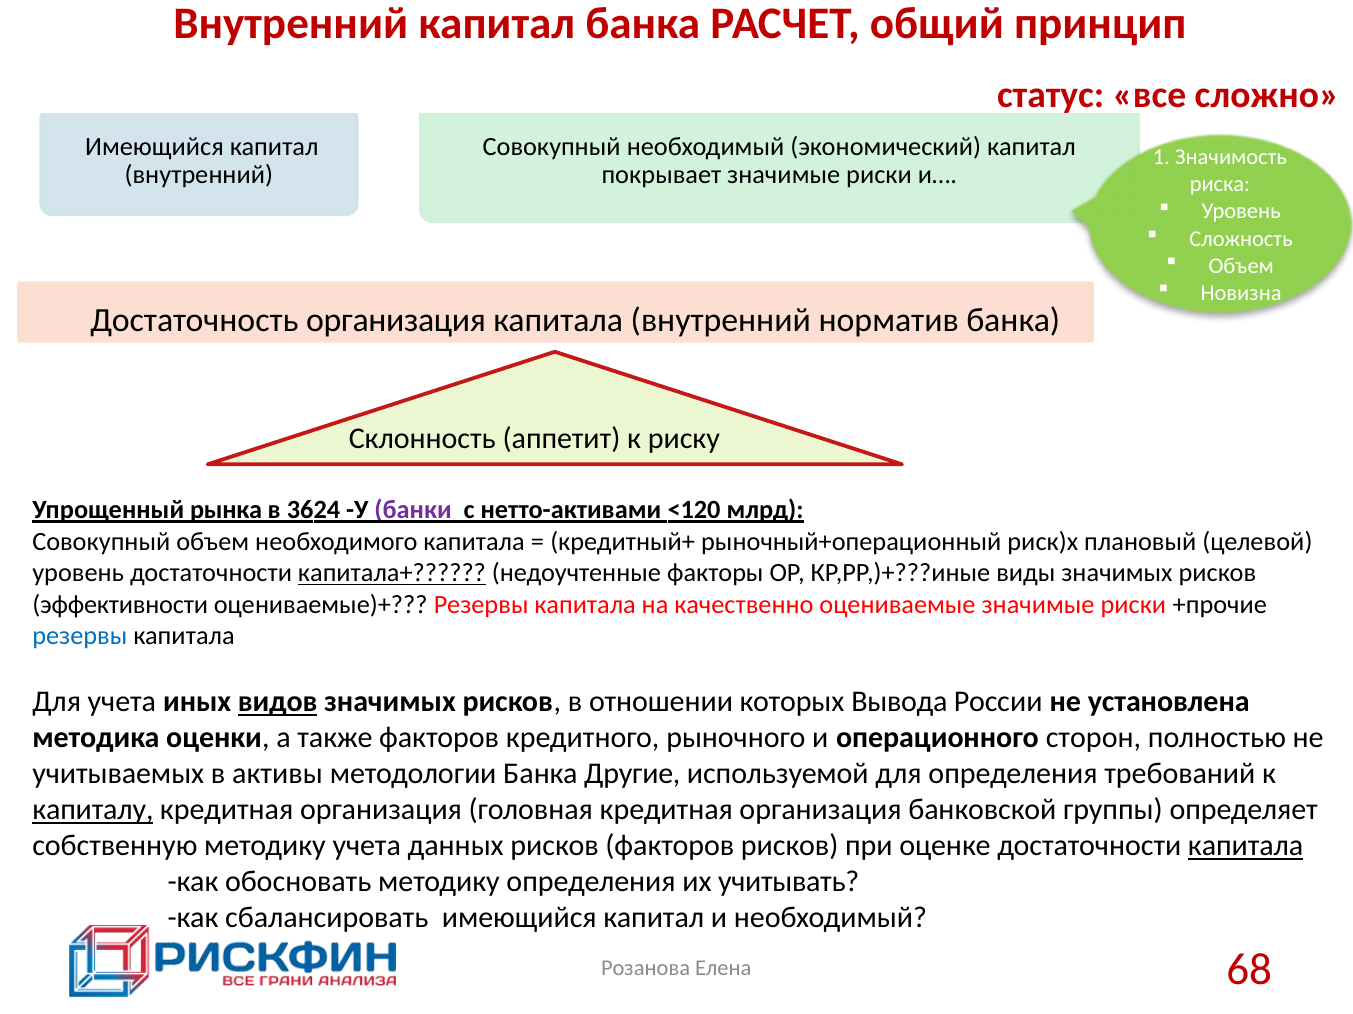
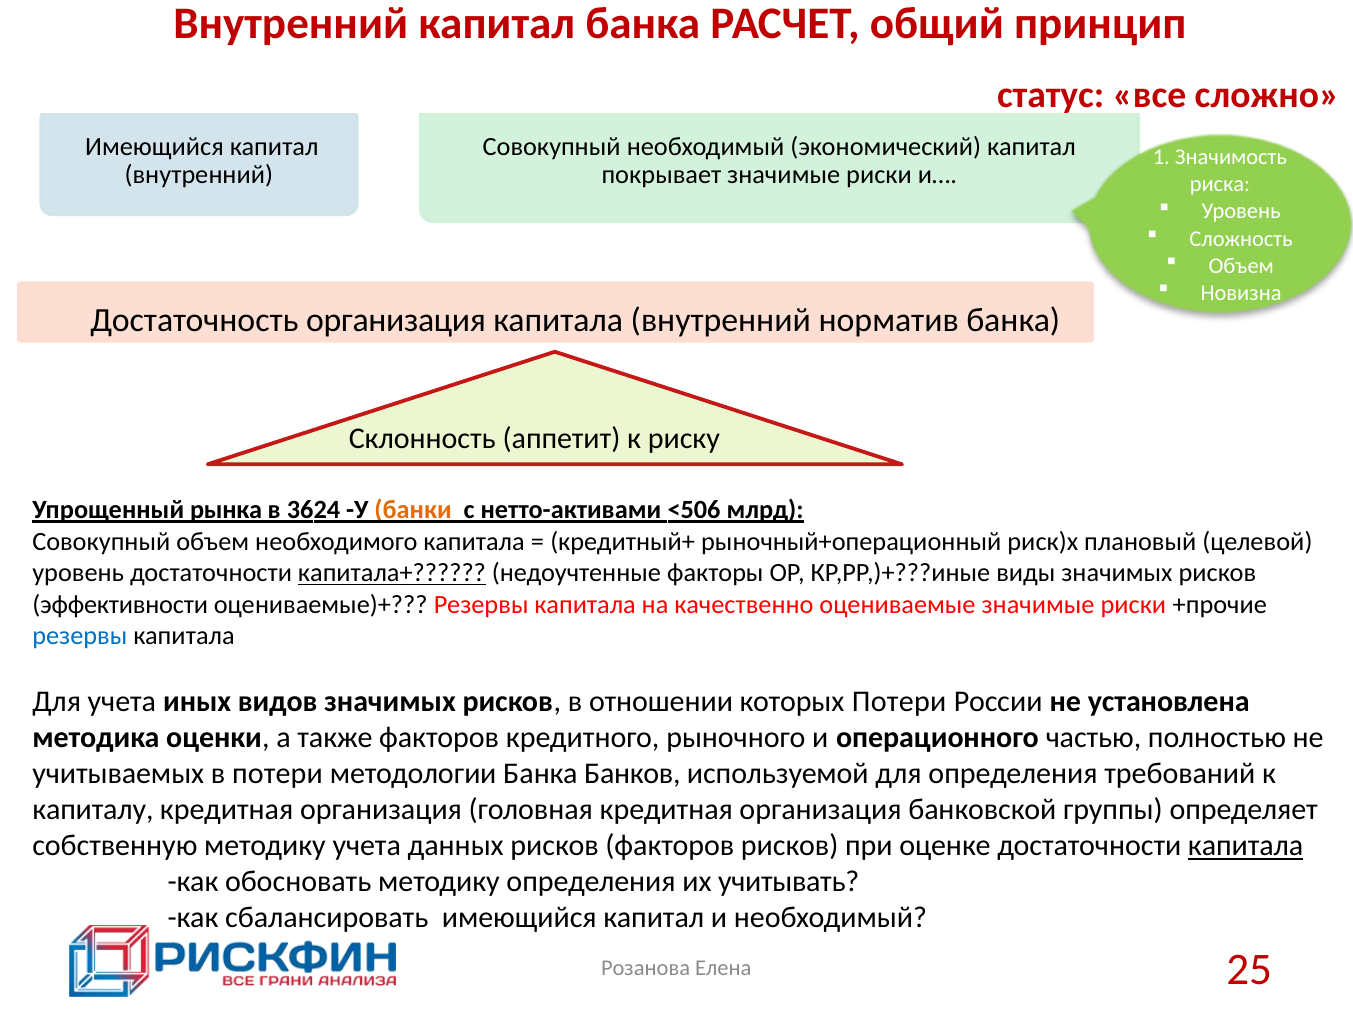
банки colour: purple -> orange
<120: <120 -> <506
видов underline: present -> none
которых Вывода: Вывода -> Потери
сторон: сторон -> частью
в активы: активы -> потери
Другие: Другие -> Банков
капиталу underline: present -> none
68: 68 -> 25
